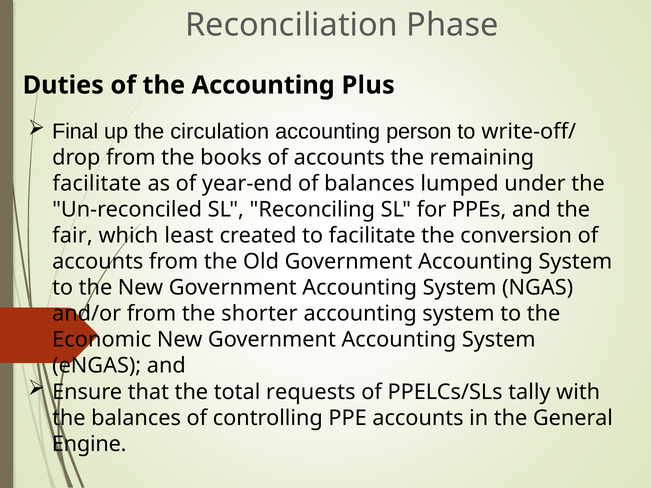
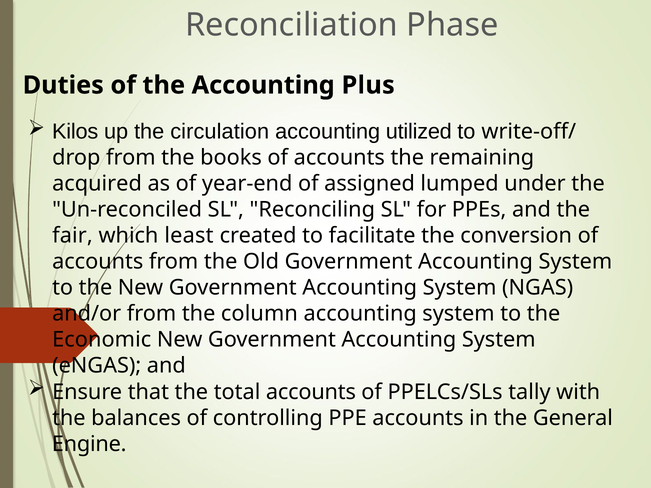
Final: Final -> Kilos
person: person -> utilized
facilitate at (97, 184): facilitate -> acquired
of balances: balances -> assigned
shorter: shorter -> column
total requests: requests -> accounts
